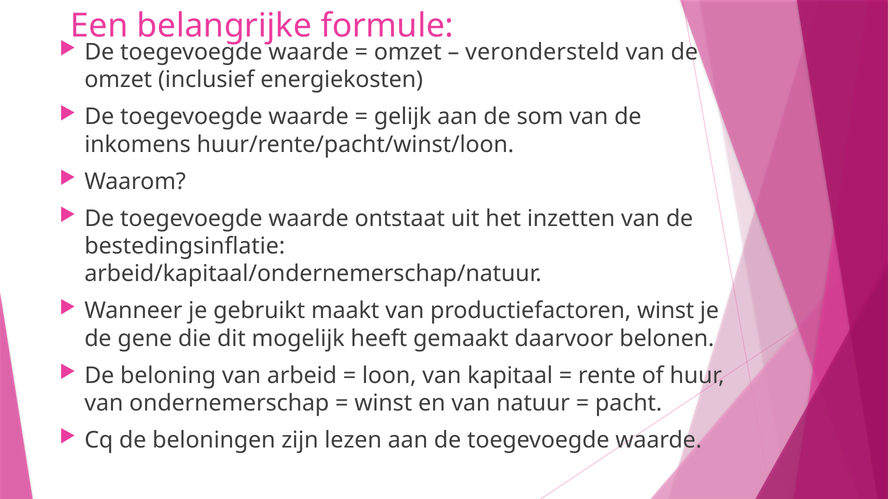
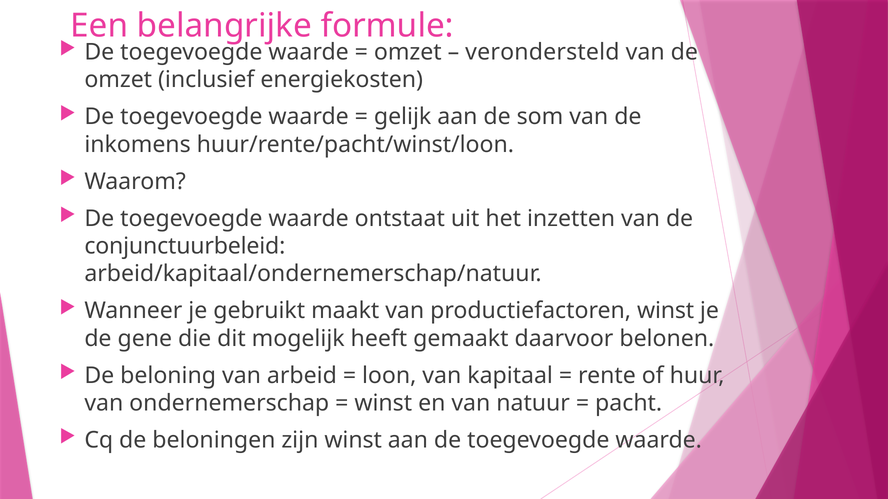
bestedingsinflatie: bestedingsinflatie -> conjunctuurbeleid
zijn lezen: lezen -> winst
